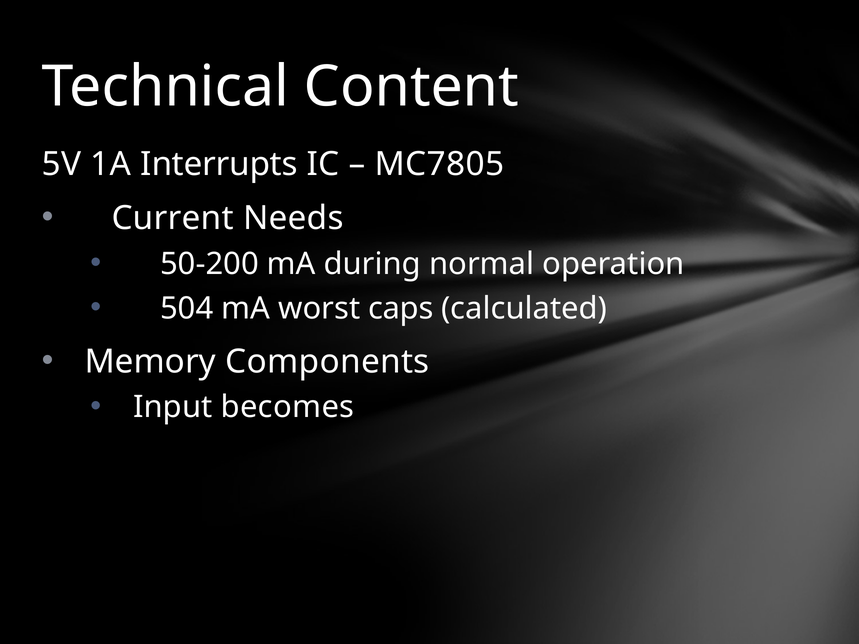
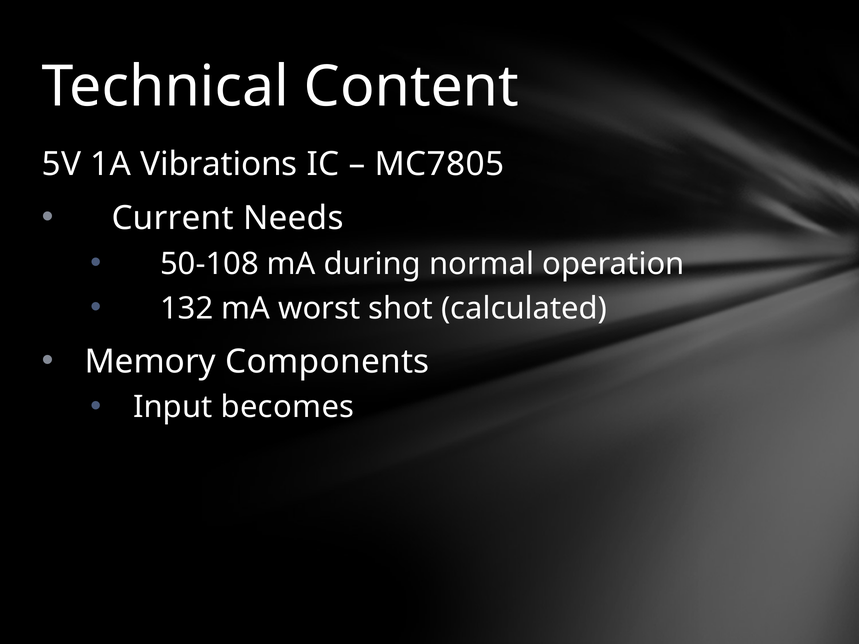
Interrupts: Interrupts -> Vibrations
50-200: 50-200 -> 50-108
504: 504 -> 132
caps: caps -> shot
